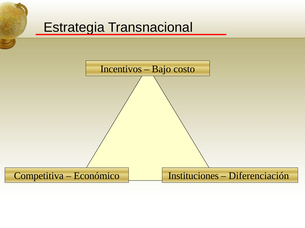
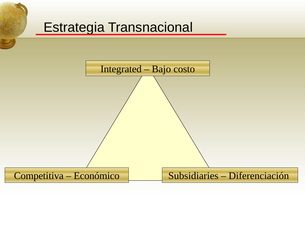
Incentivos: Incentivos -> Integrated
Instituciones: Instituciones -> Subsidiaries
